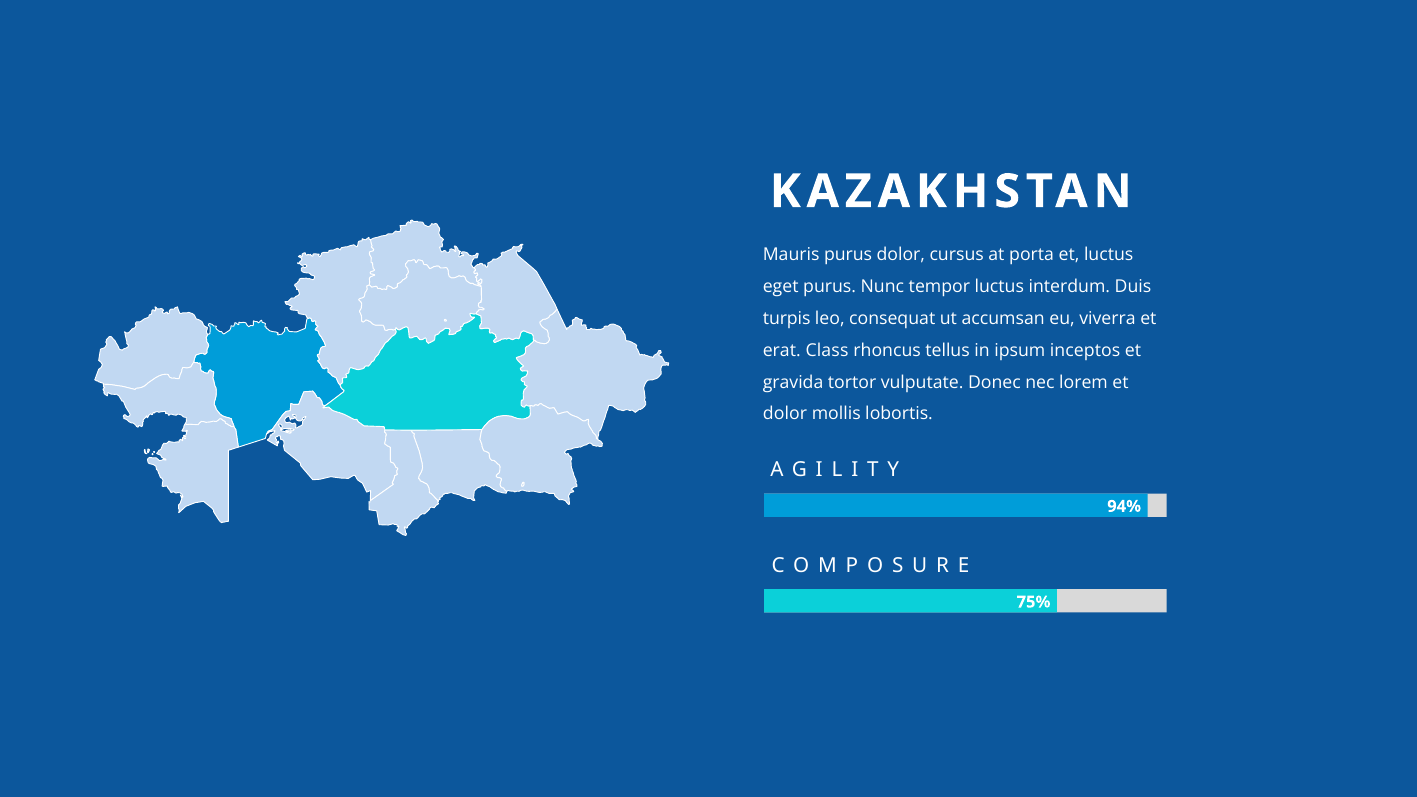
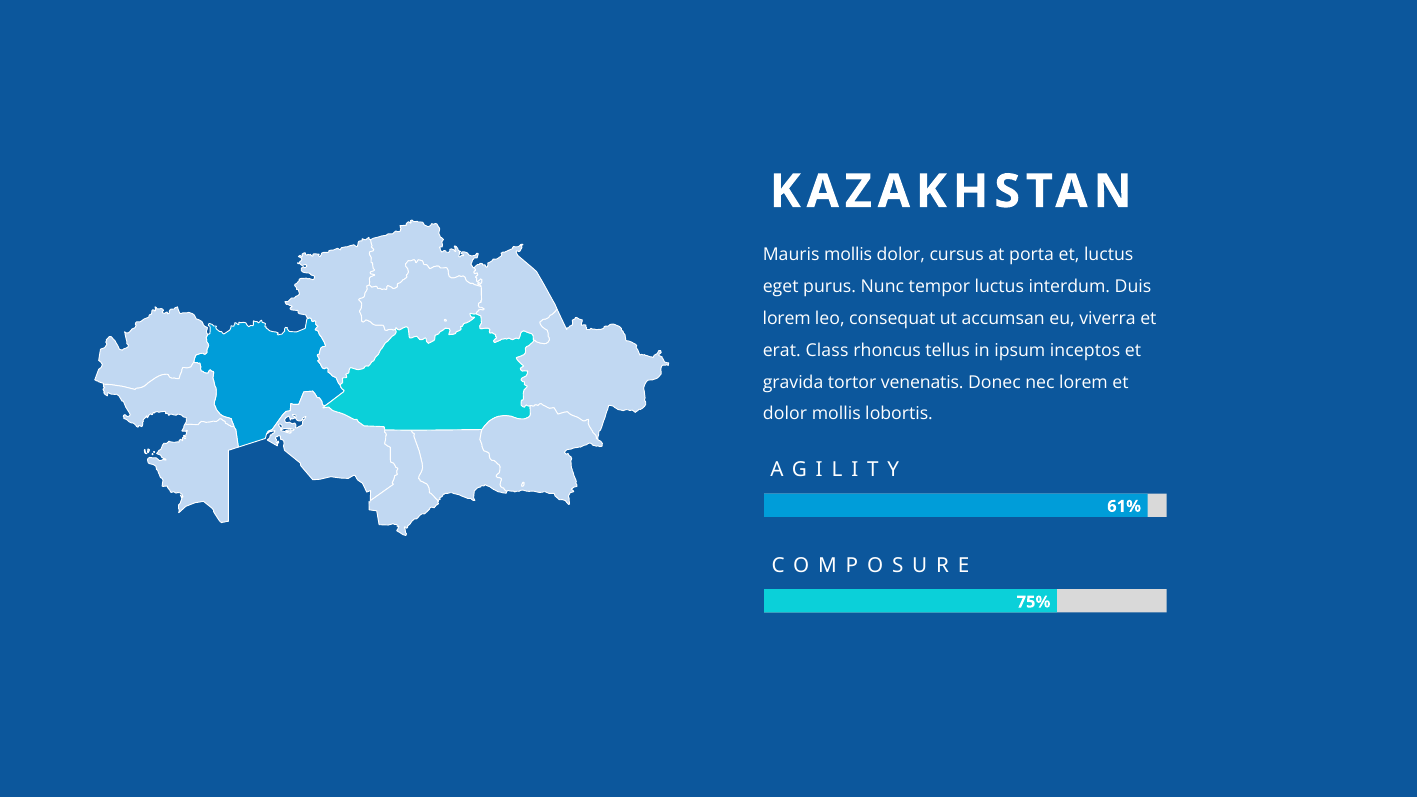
Mauris purus: purus -> mollis
turpis at (787, 319): turpis -> lorem
vulputate: vulputate -> venenatis
94%: 94% -> 61%
